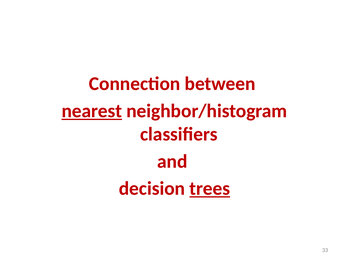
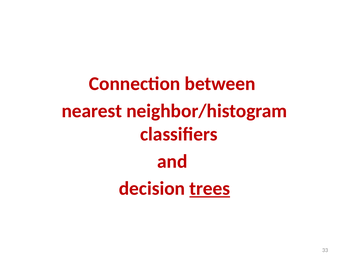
nearest underline: present -> none
